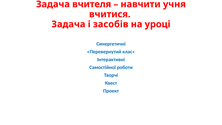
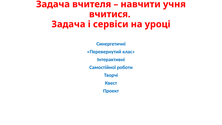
засобів: засобів -> сервіси
